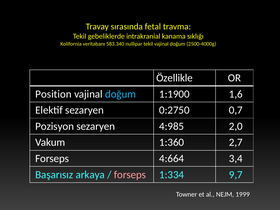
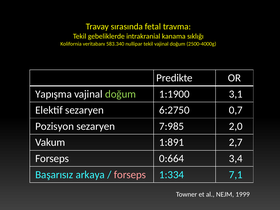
Özellikle: Özellikle -> Predikte
Position: Position -> Yapışma
doğum at (121, 94) colour: light blue -> light green
1,6: 1,6 -> 3,1
0:2750: 0:2750 -> 6:2750
4:985: 4:985 -> 7:985
1:360: 1:360 -> 1:891
4:664: 4:664 -> 0:664
9,7: 9,7 -> 7,1
